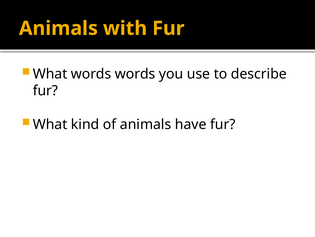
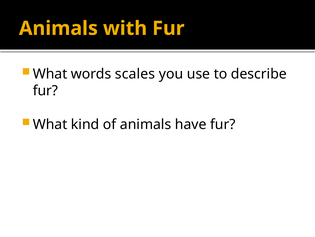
words words: words -> scales
